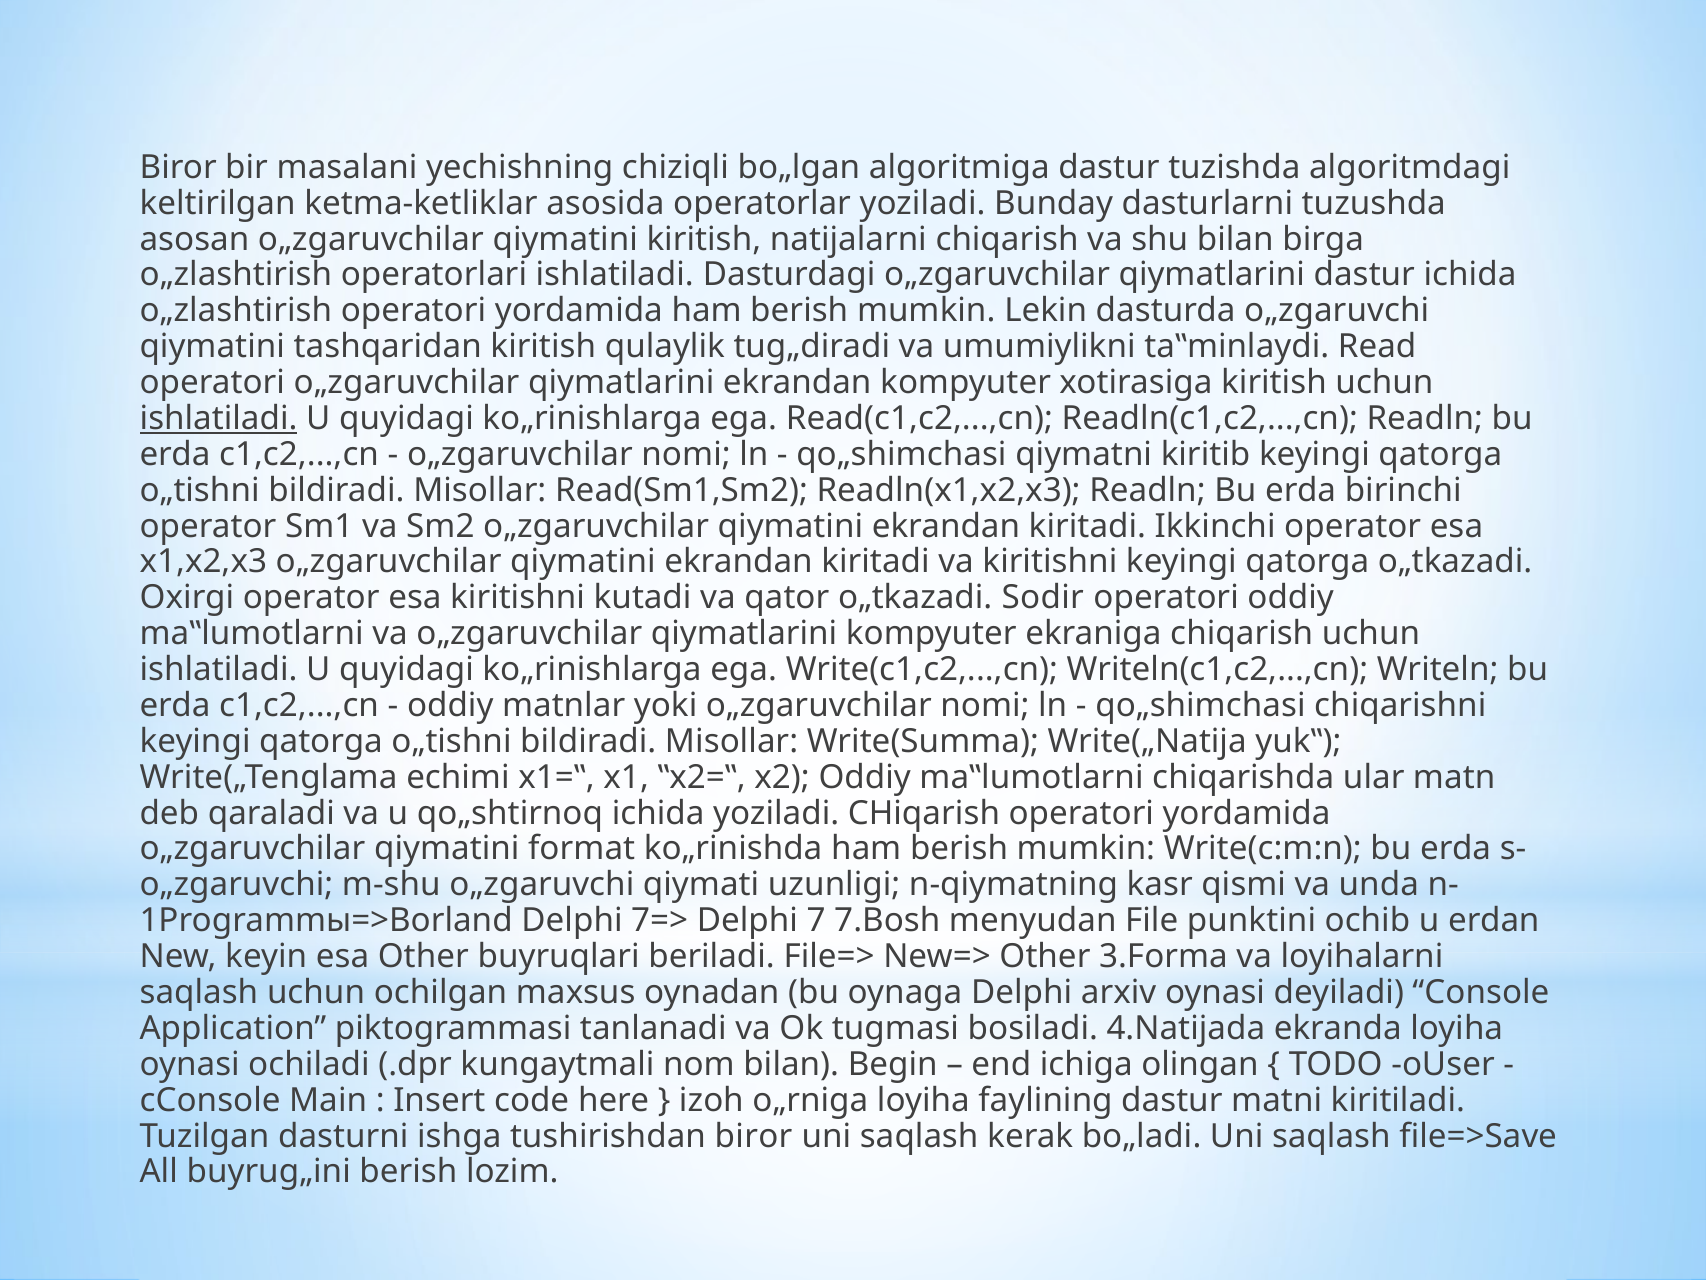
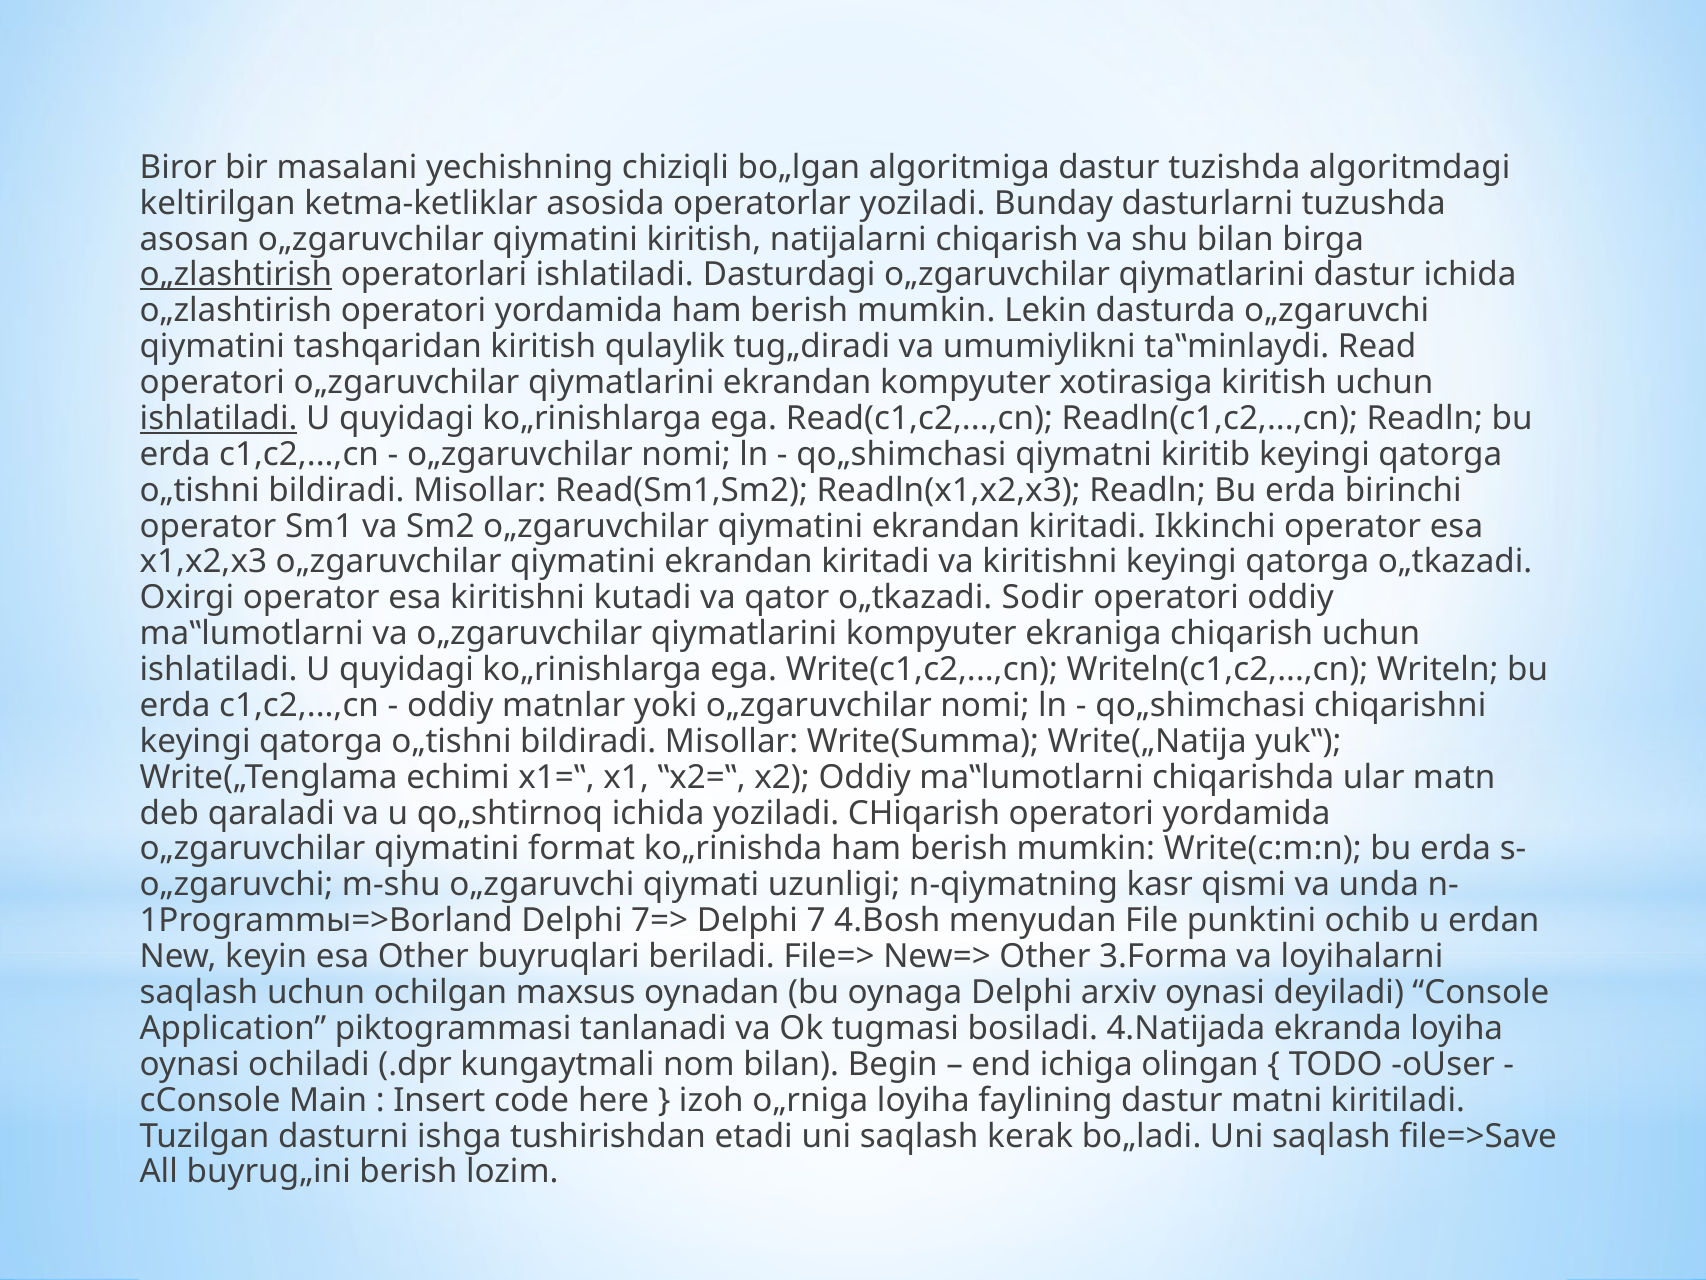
o„zlashtirish at (236, 275) underline: none -> present
7.Bosh: 7.Bosh -> 4.Bosh
tushirishdan biror: biror -> etadi
